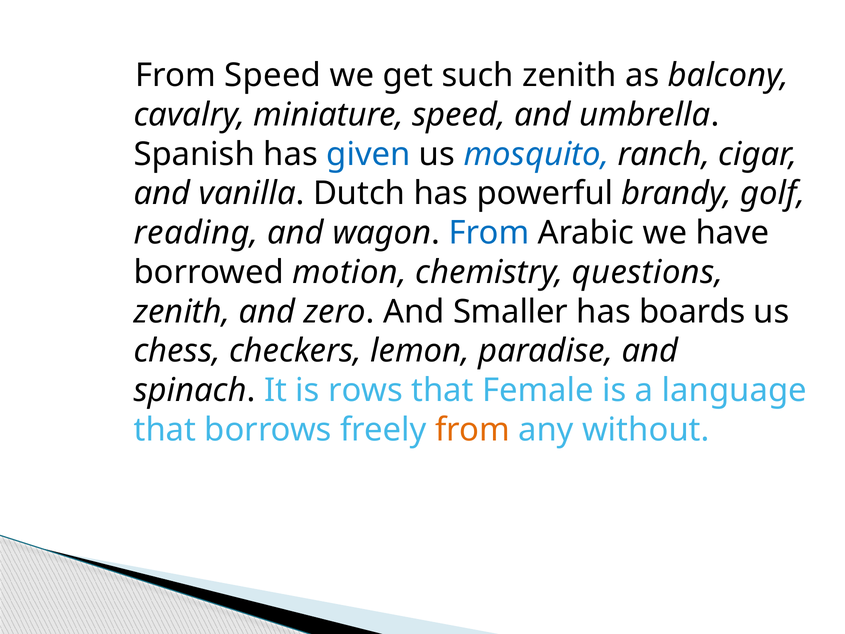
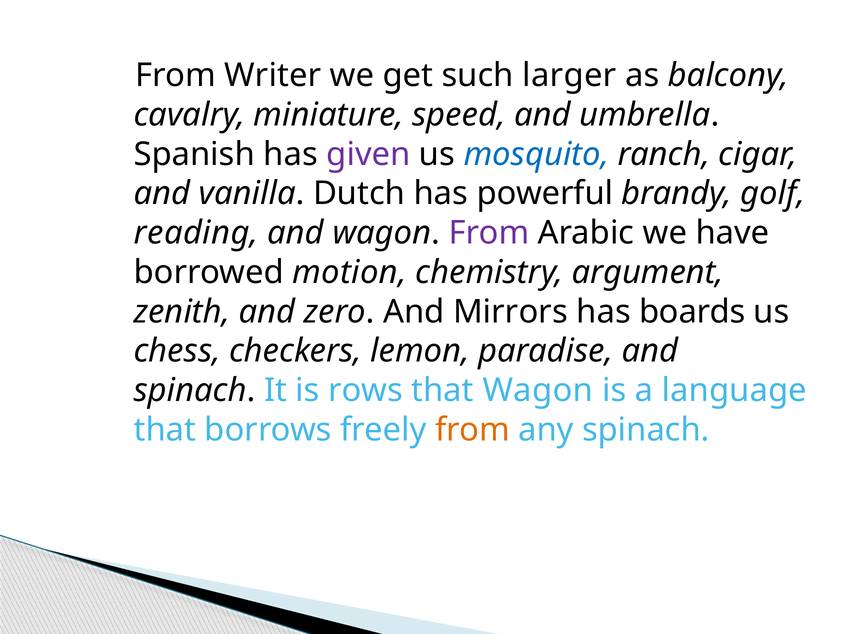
From Speed: Speed -> Writer
such zenith: zenith -> larger
given colour: blue -> purple
From at (489, 233) colour: blue -> purple
questions: questions -> argument
Smaller: Smaller -> Mirrors
that Female: Female -> Wagon
any without: without -> spinach
